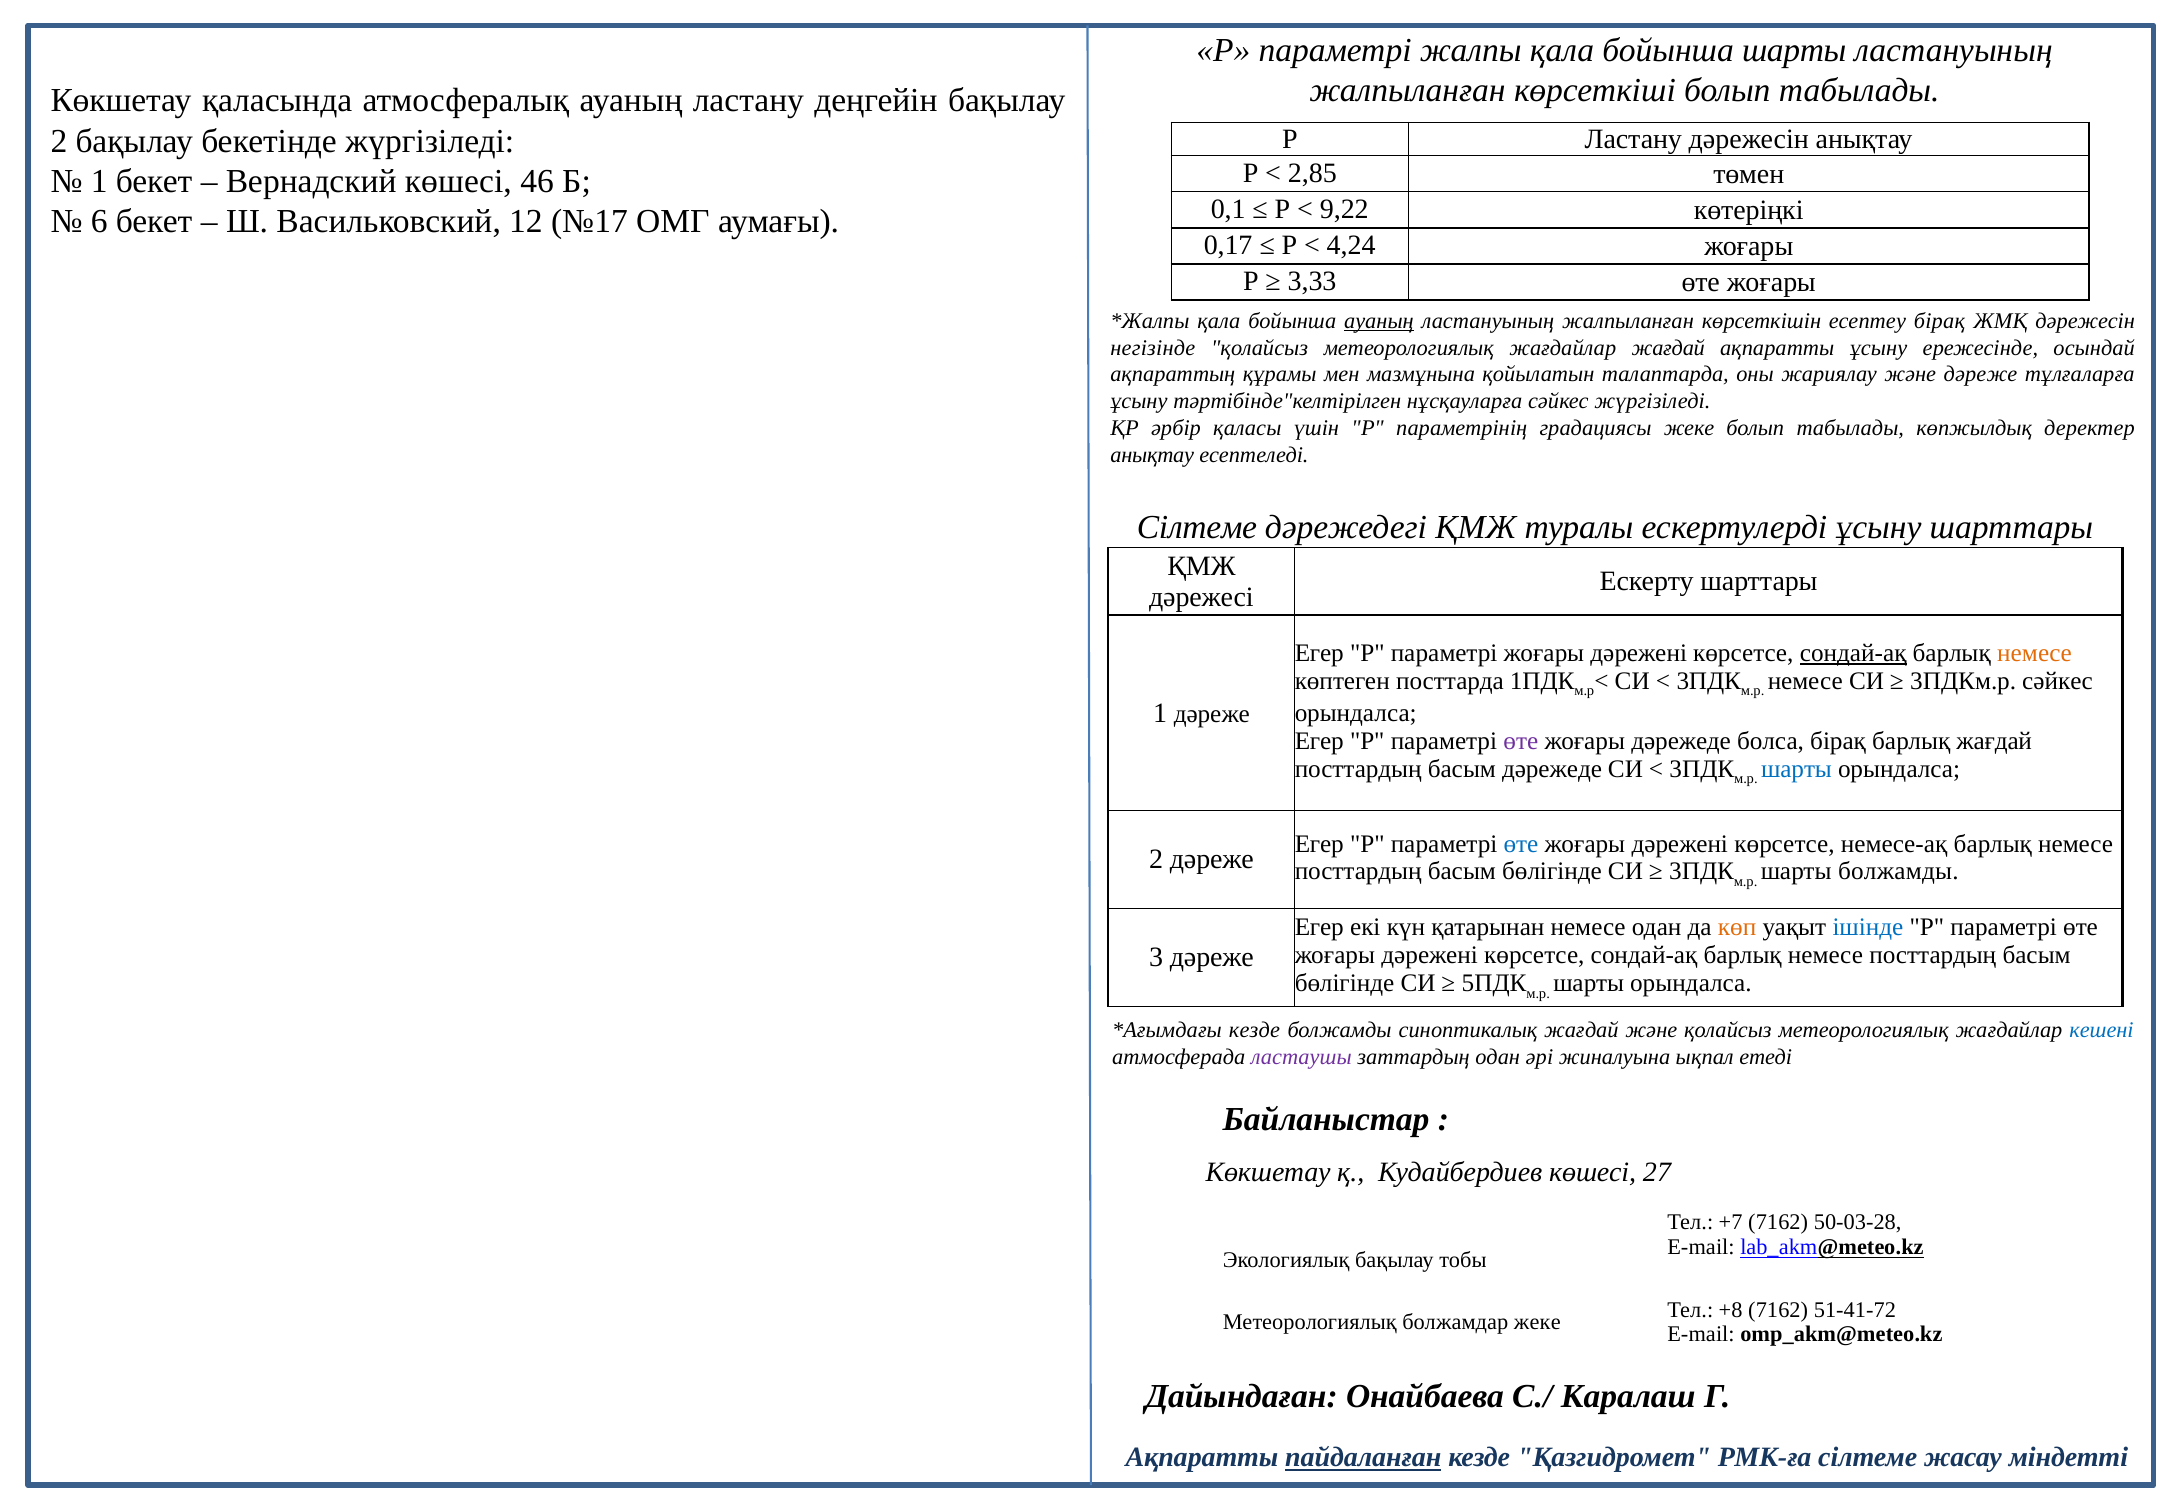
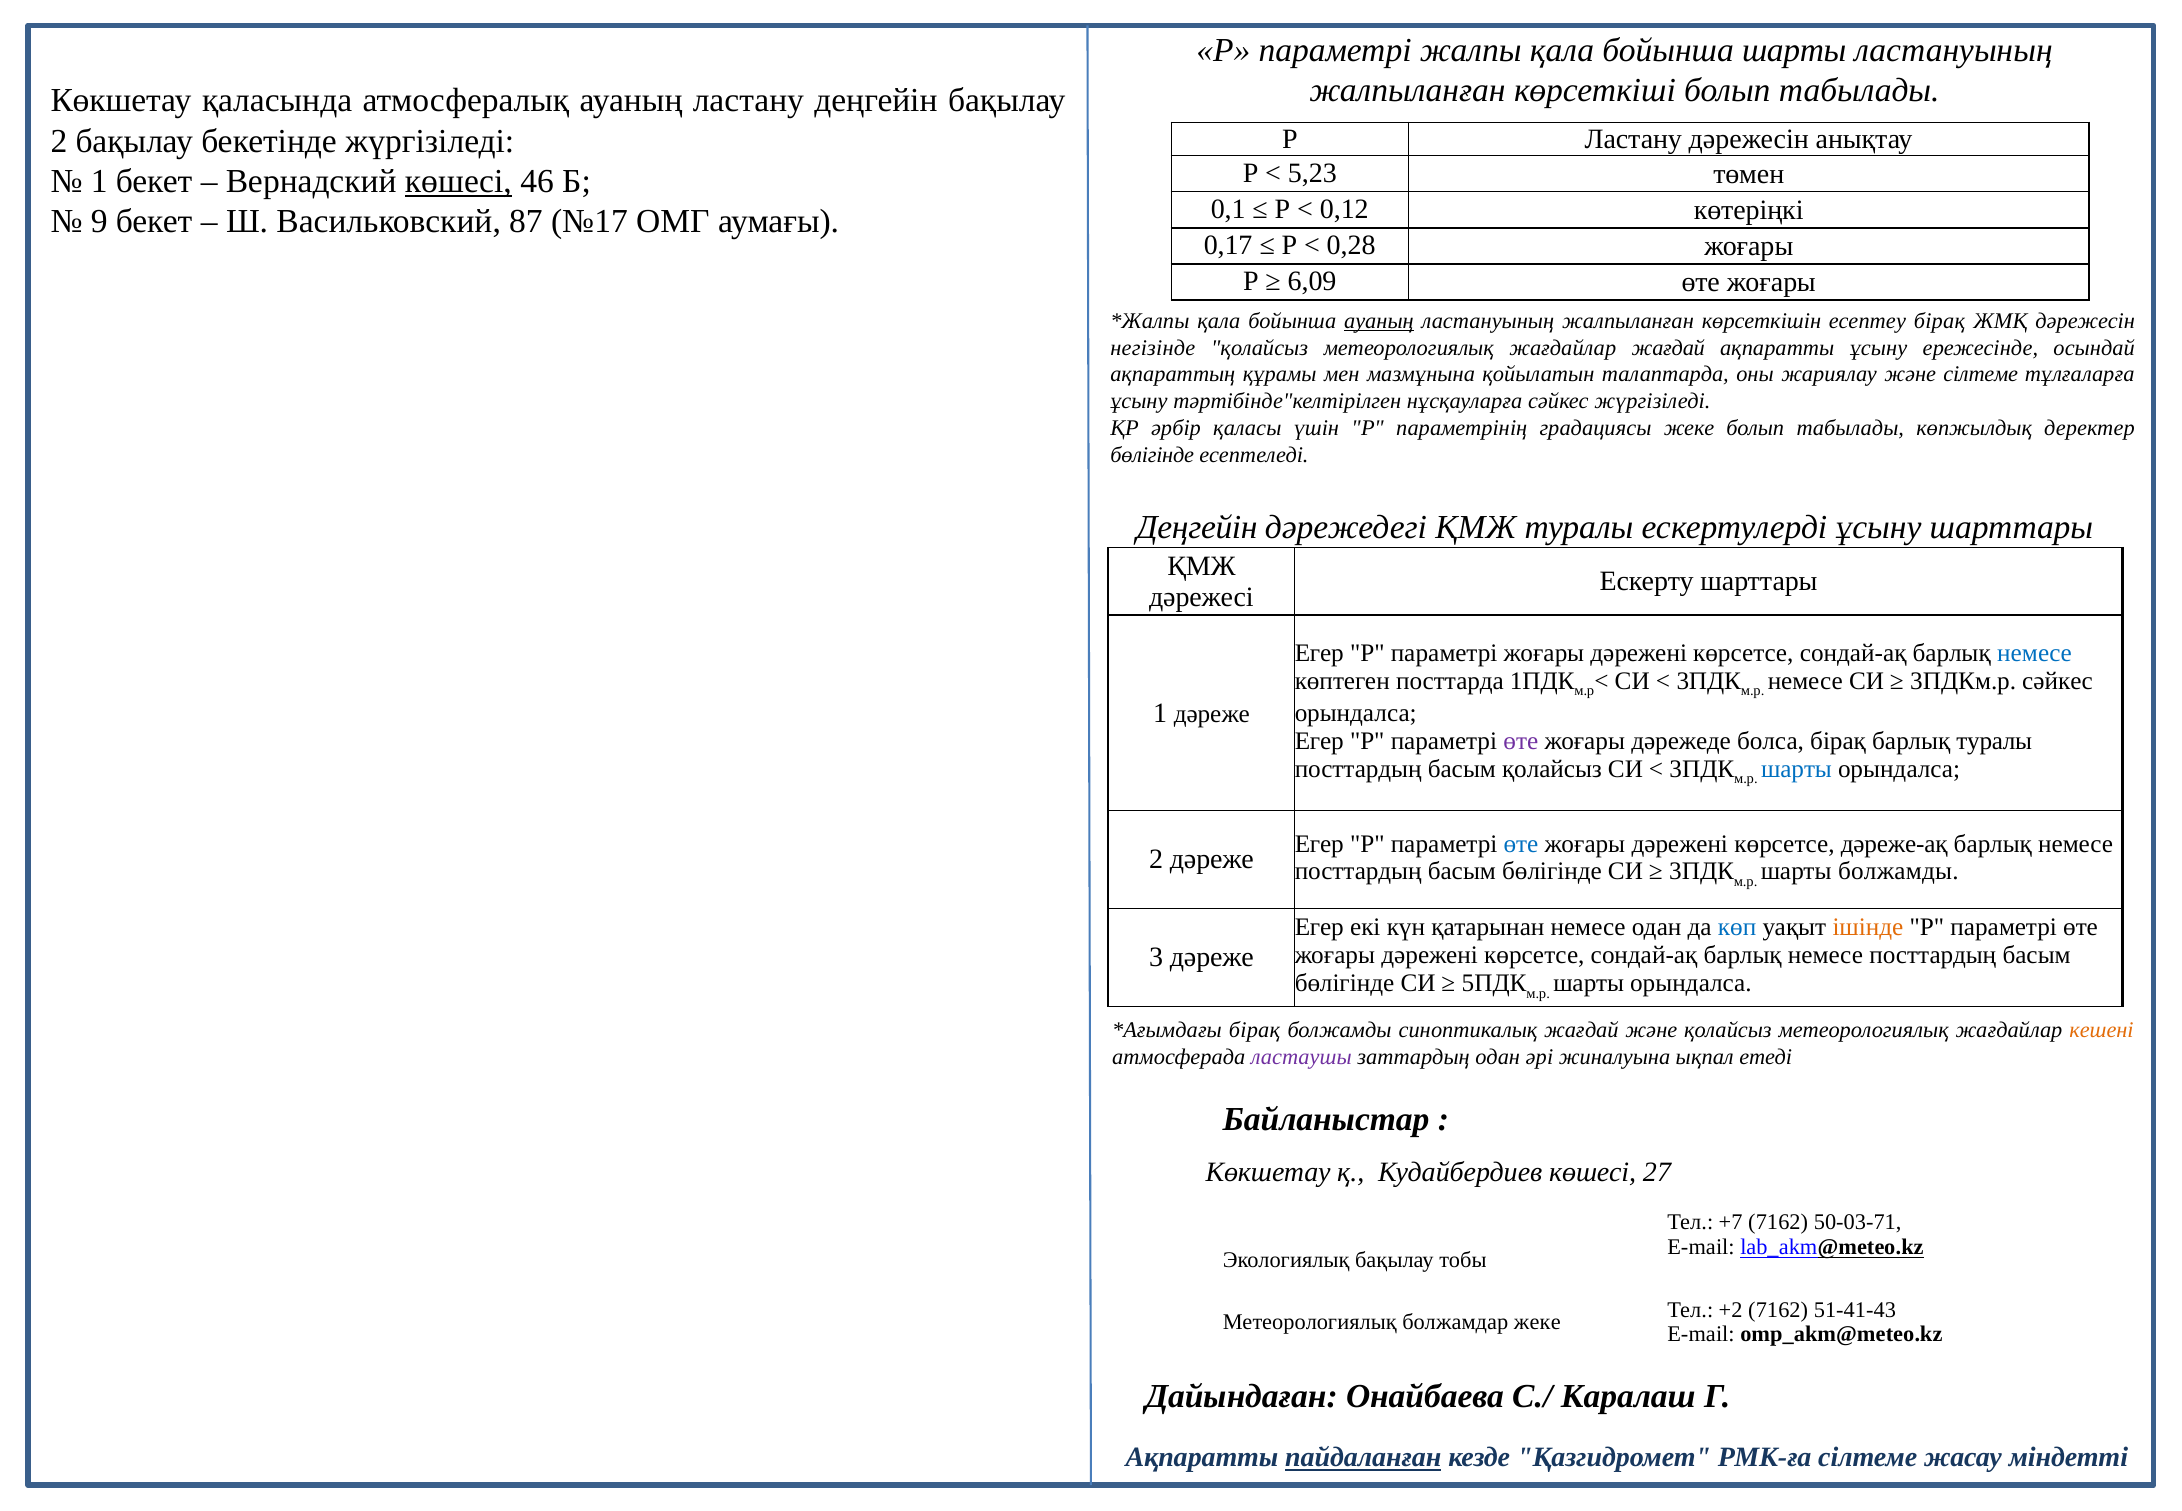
2,85: 2,85 -> 5,23
көшесі at (458, 181) underline: none -> present
9,22: 9,22 -> 0,12
6: 6 -> 9
12: 12 -> 87
4,24: 4,24 -> 0,28
3,33: 3,33 -> 6,09
және дәреже: дәреже -> сілтеме
анықтау at (1152, 455): анықтау -> бөлігінде
Сілтеме at (1197, 527): Сілтеме -> Деңгейін
сондай-ақ at (1853, 653) underline: present -> none
немесе at (2034, 653) colour: orange -> blue
барлық жағдай: жағдай -> туралы
басым дәрежеде: дәрежеде -> қолайсыз
немесе-ақ: немесе-ақ -> дәреже-ақ
көп colour: orange -> blue
ішінде colour: blue -> orange
кезде at (1255, 1030): кезде -> бірақ
кешені colour: blue -> orange
50-03-28: 50-03-28 -> 50-03-71
+8: +8 -> +2
51-41-72: 51-41-72 -> 51-41-43
